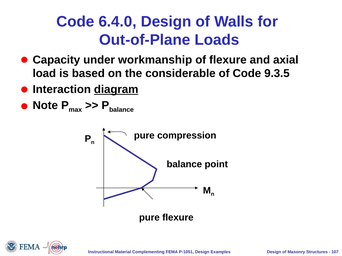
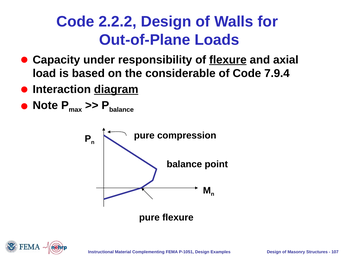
6.4.0: 6.4.0 -> 2.2.2
workmanship: workmanship -> responsibility
flexure at (228, 60) underline: none -> present
9.3.5: 9.3.5 -> 7.9.4
